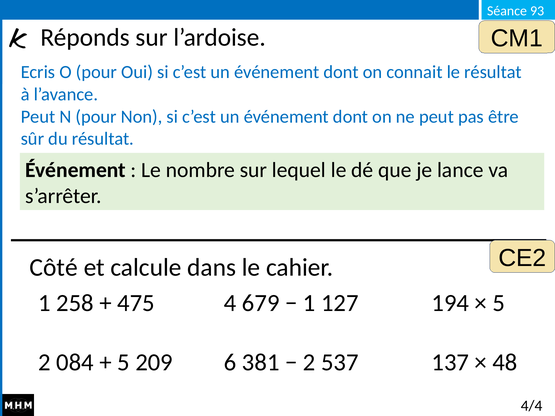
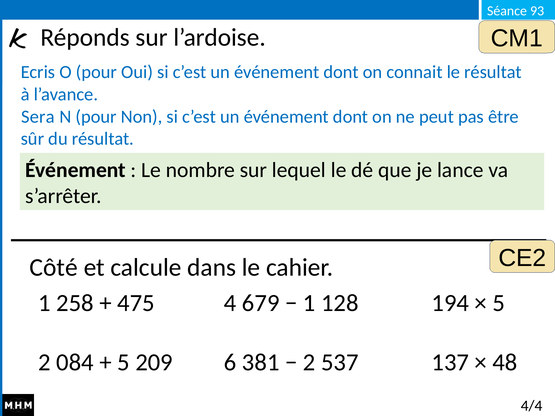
Peut at (38, 117): Peut -> Sera
127: 127 -> 128
